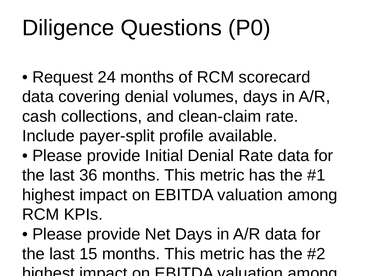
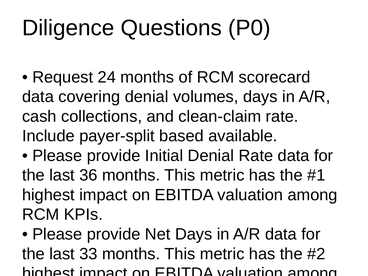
profile: profile -> based
15: 15 -> 33
